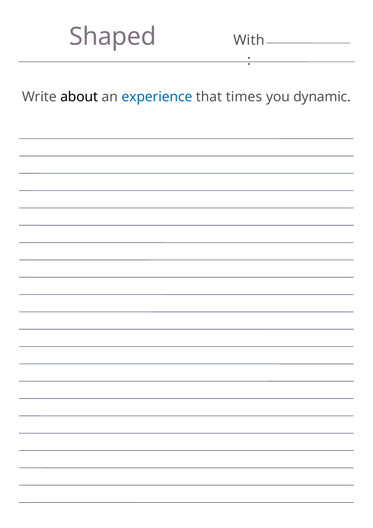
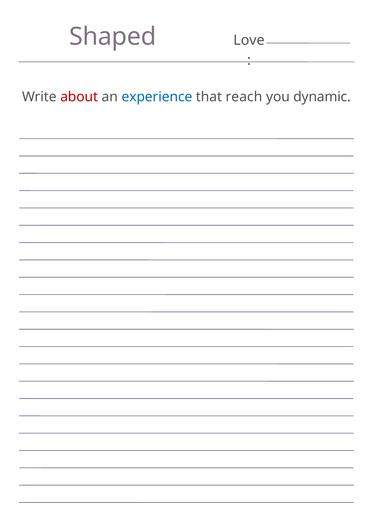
With: With -> Love
about colour: black -> red
times: times -> reach
